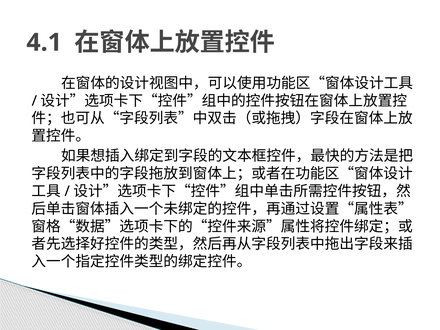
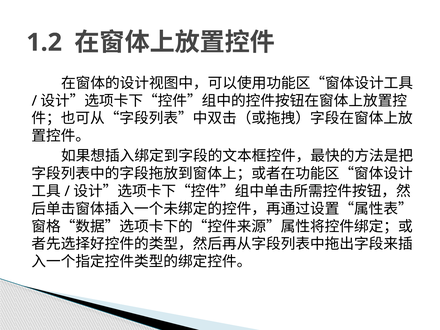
4.1: 4.1 -> 1.2
